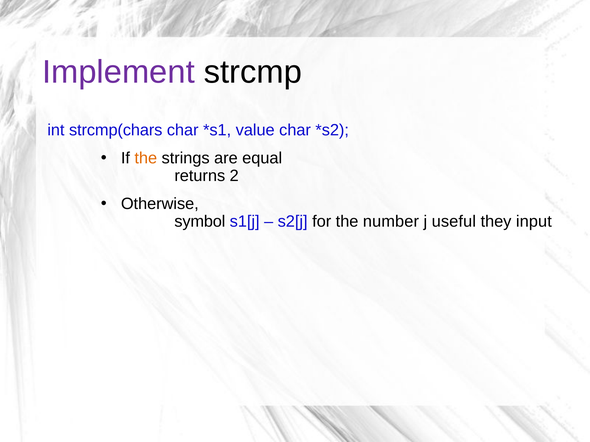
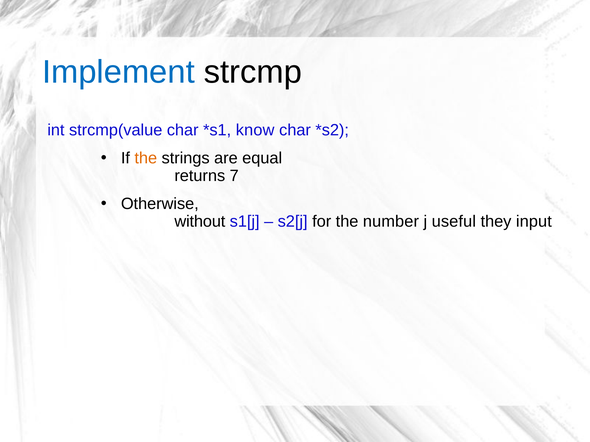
Implement colour: purple -> blue
strcmp(chars: strcmp(chars -> strcmp(value
value: value -> know
2: 2 -> 7
symbol: symbol -> without
